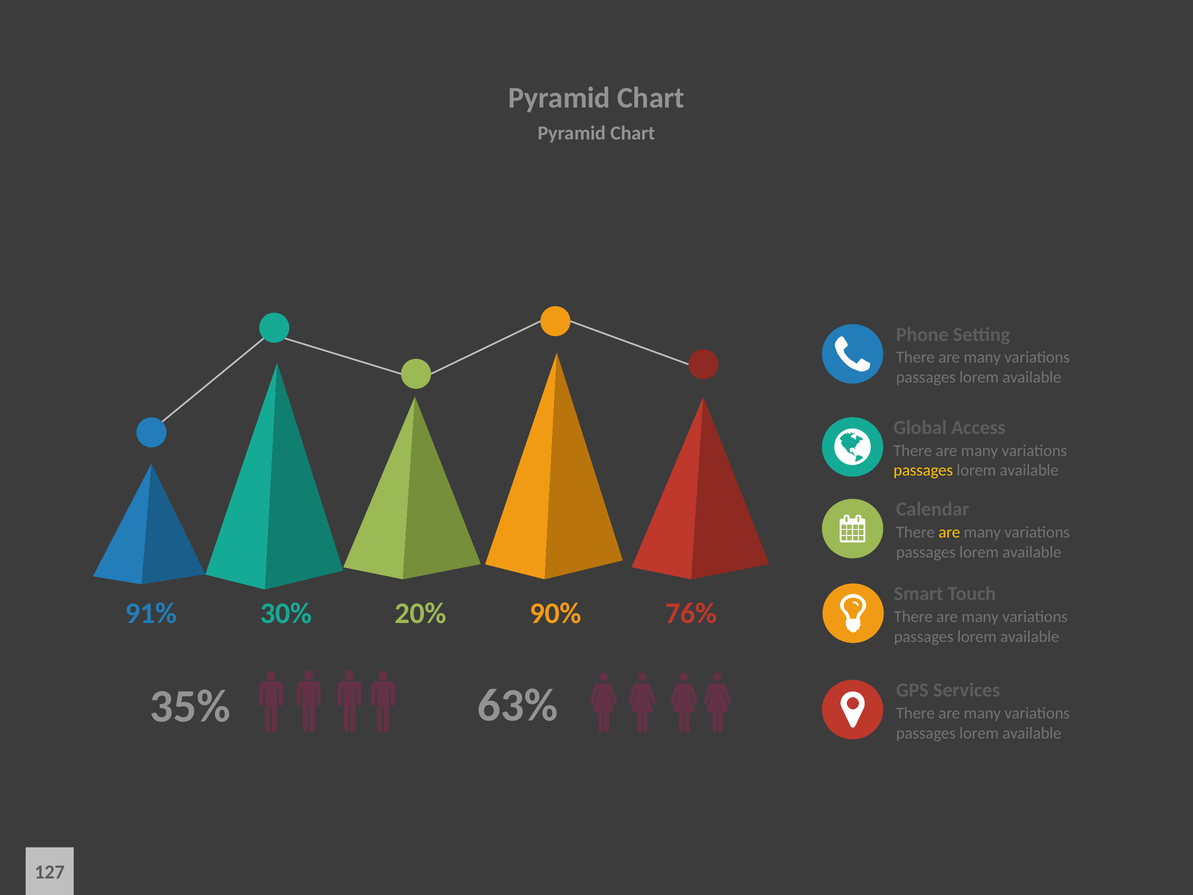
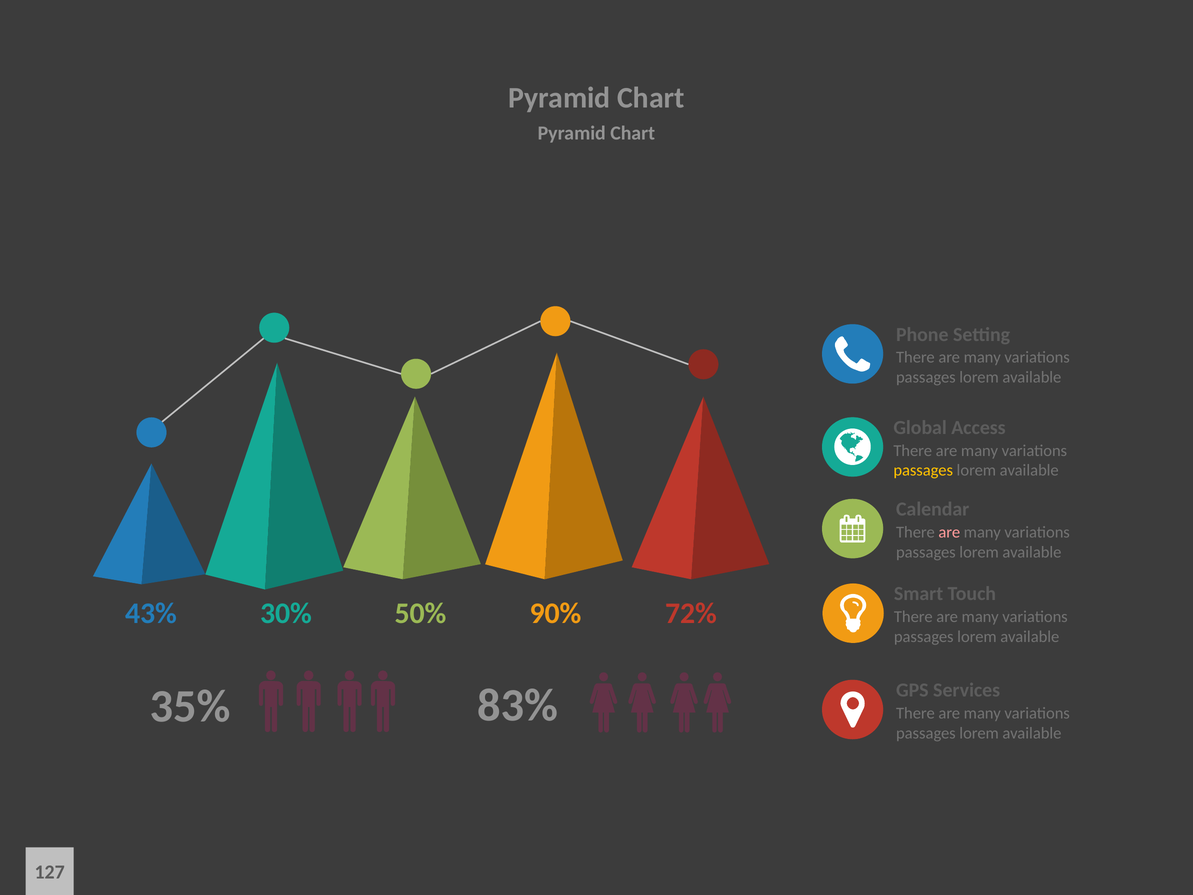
are at (949, 532) colour: yellow -> pink
91%: 91% -> 43%
20%: 20% -> 50%
76%: 76% -> 72%
63%: 63% -> 83%
